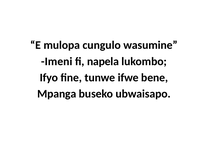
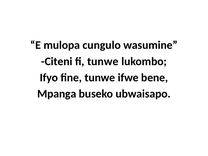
Imeni: Imeni -> Citeni
fi napela: napela -> tunwe
